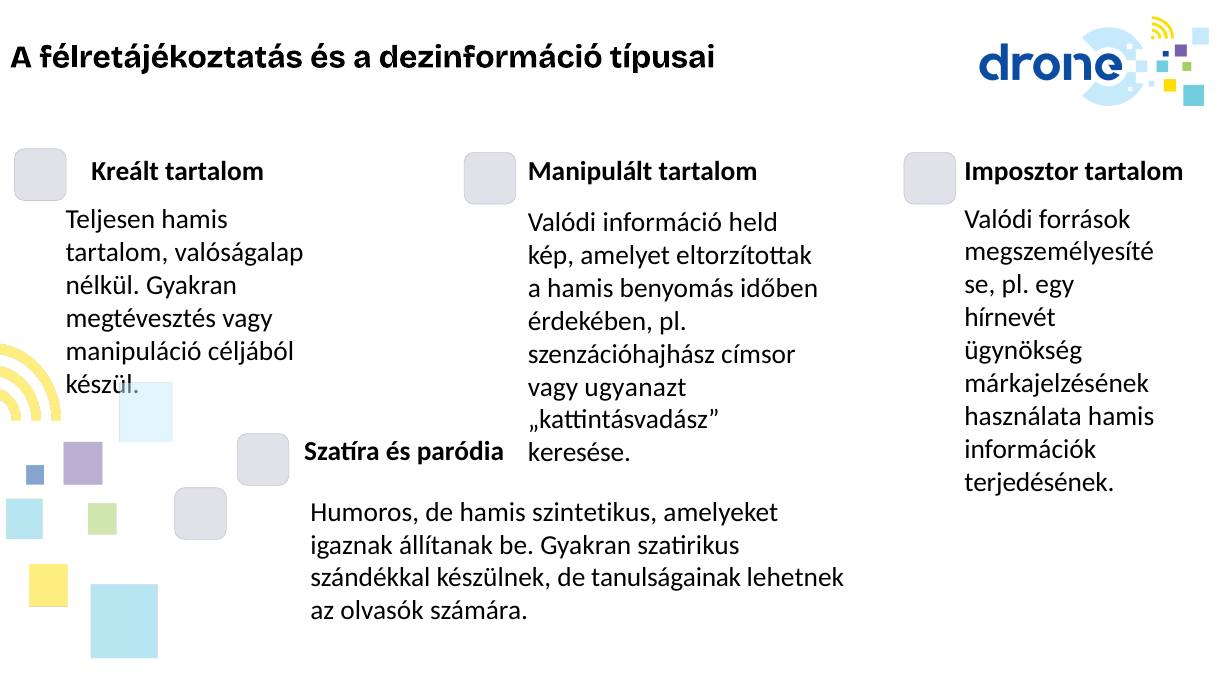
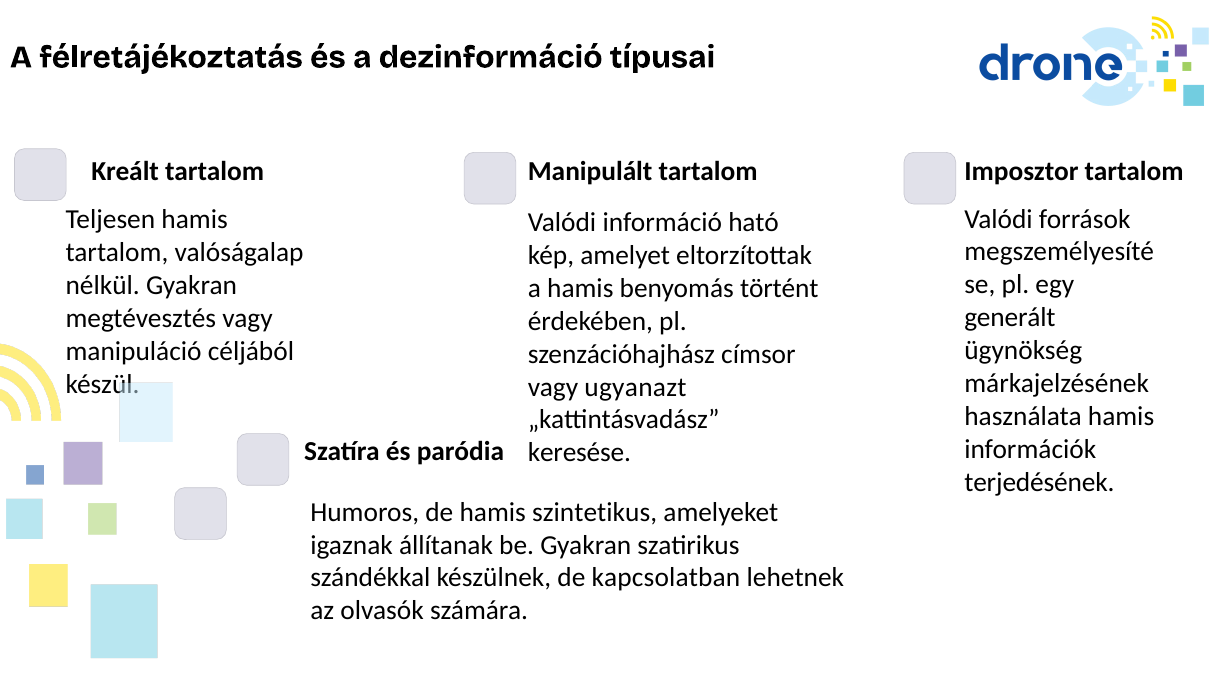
held: held -> ható
időben: időben -> történt
hírnevét: hírnevét -> generált
tanulságainak: tanulságainak -> kapcsolatban
